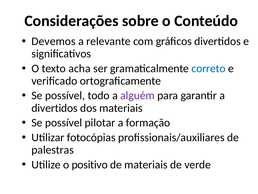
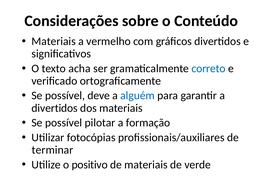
Devemos at (54, 41): Devemos -> Materiais
relevante: relevante -> vermelho
todo: todo -> deve
alguém colour: purple -> blue
palestras: palestras -> terminar
